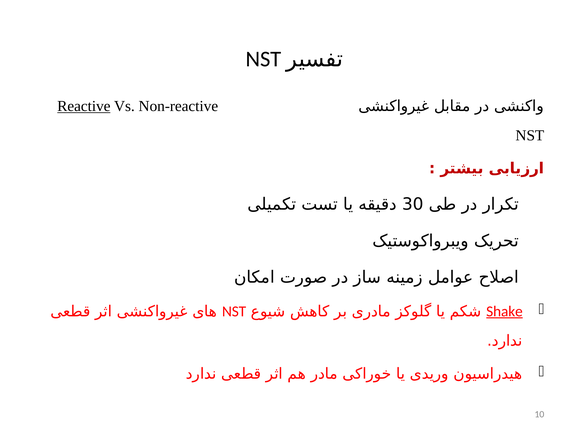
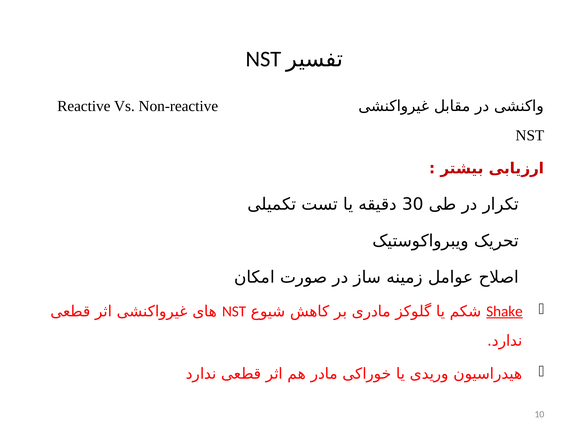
Reactive underline: present -> none
